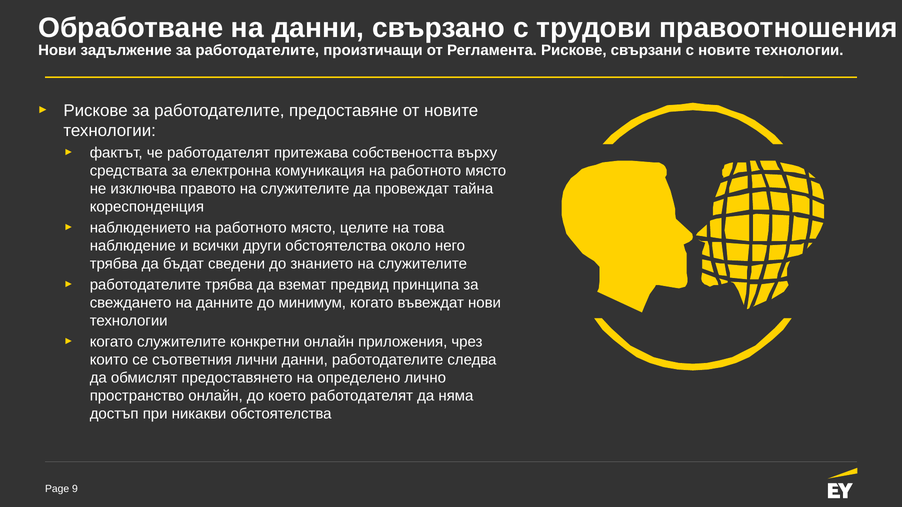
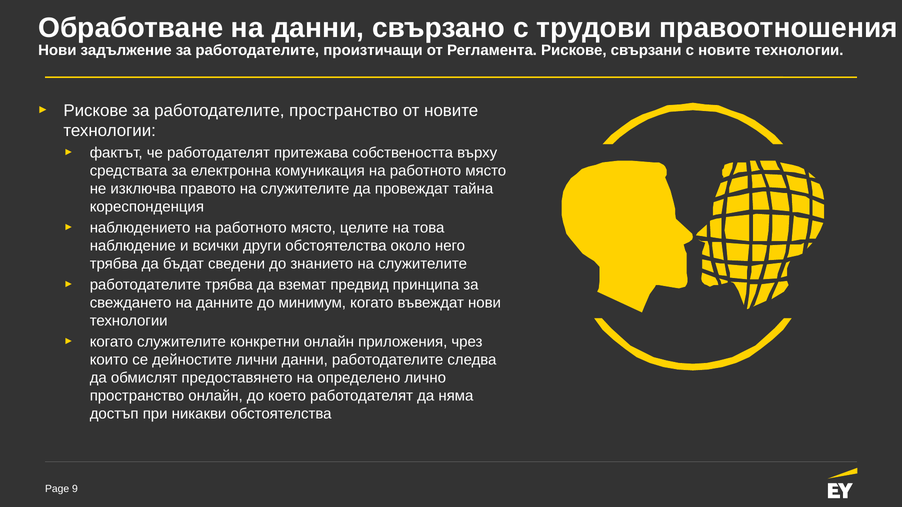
работодателите предоставяне: предоставяне -> пространство
съответния: съответния -> дейностите
